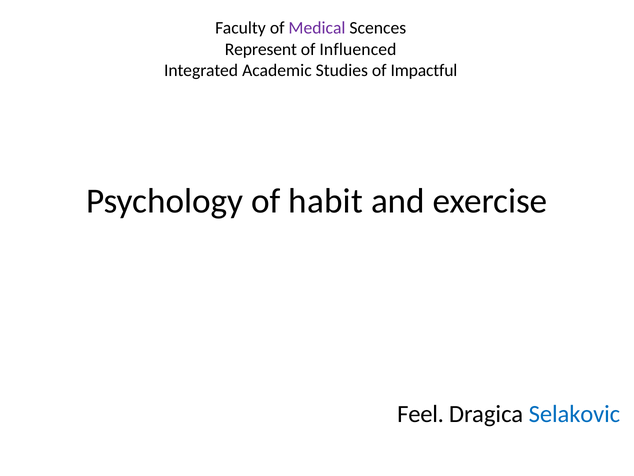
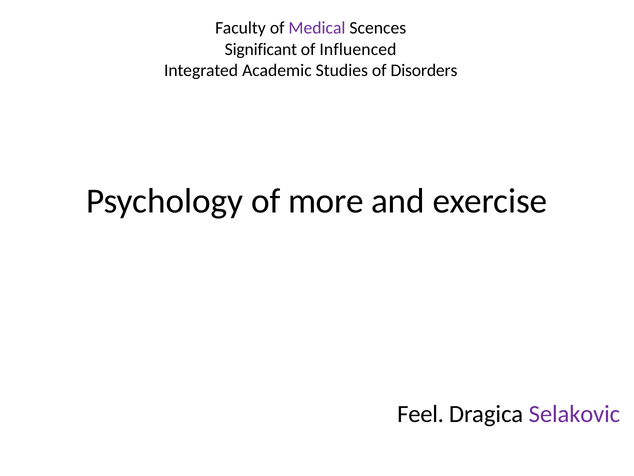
Represent: Represent -> Significant
Impactful: Impactful -> Disorders
habit: habit -> more
Selakovic colour: blue -> purple
